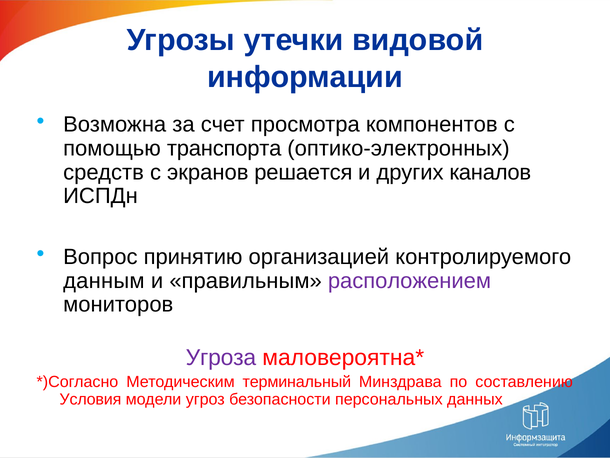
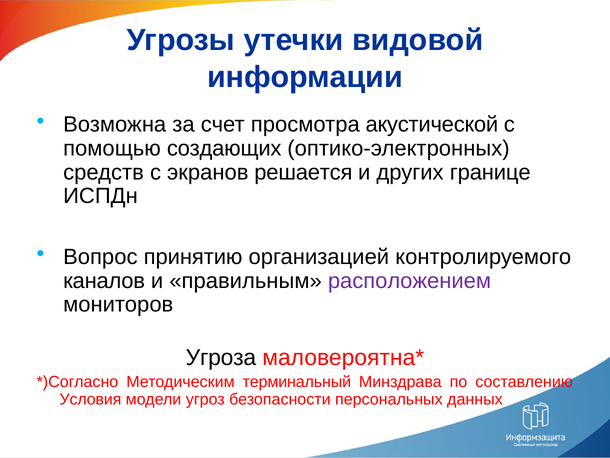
компонентов: компонентов -> акустической
транспорта: транспорта -> создающих
каналов: каналов -> границе
данным: данным -> каналов
Угроза colour: purple -> black
